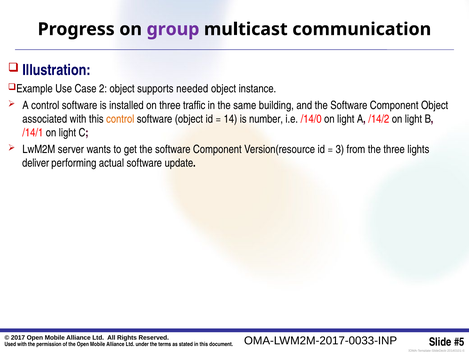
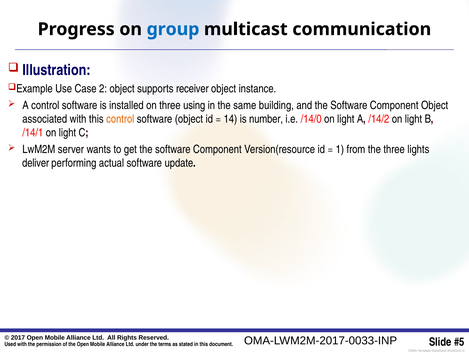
group colour: purple -> blue
needed: needed -> receiver
traffic: traffic -> using
3: 3 -> 1
